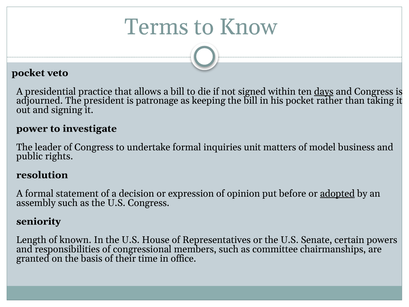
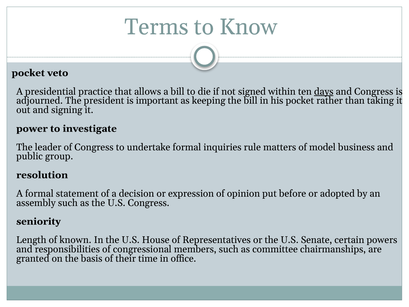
patronage: patronage -> important
unit: unit -> rule
rights: rights -> group
adopted underline: present -> none
